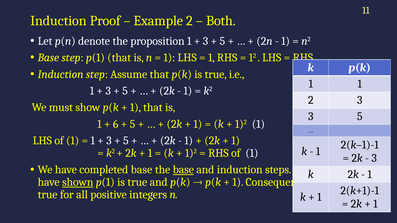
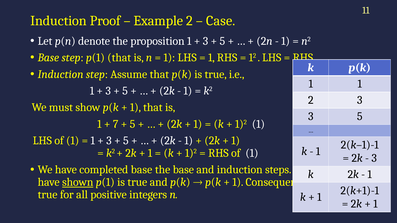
Both: Both -> Case
6: 6 -> 7
base at (183, 170) underline: present -> none
